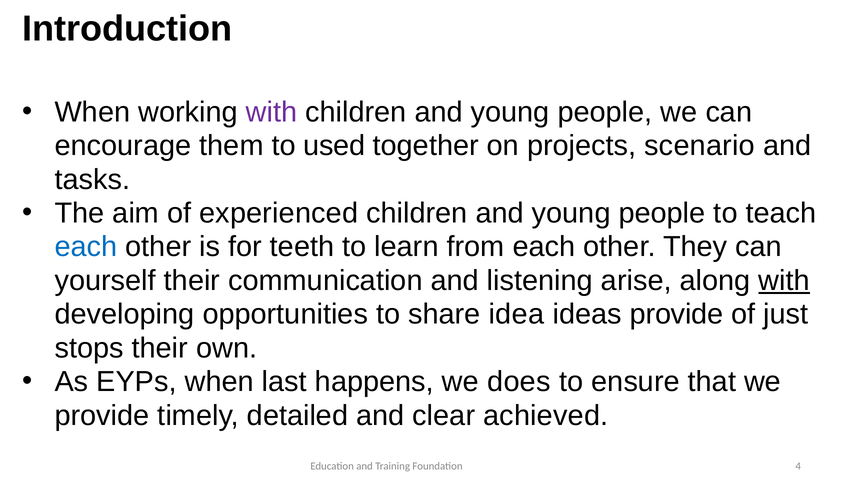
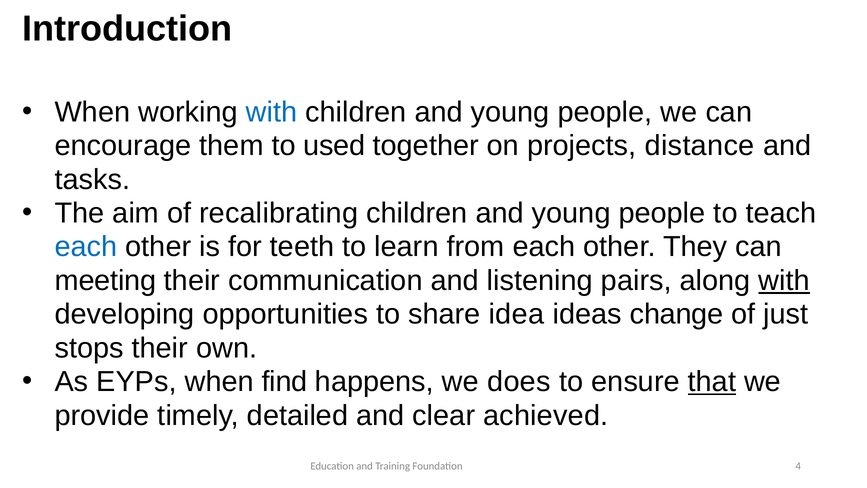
with at (272, 112) colour: purple -> blue
scenario: scenario -> distance
experienced: experienced -> recalibrating
yourself: yourself -> meeting
arise: arise -> pairs
ideas provide: provide -> change
last: last -> find
that underline: none -> present
